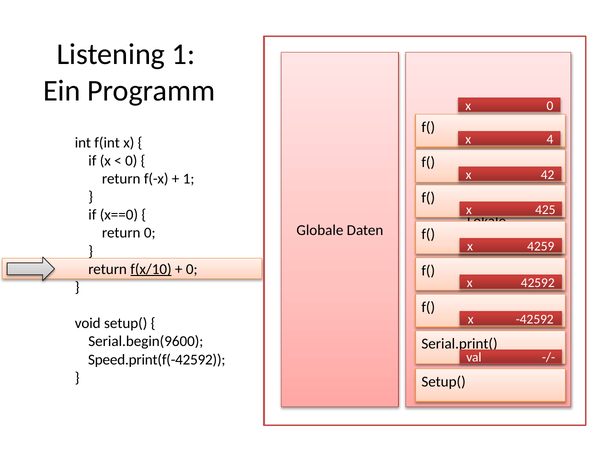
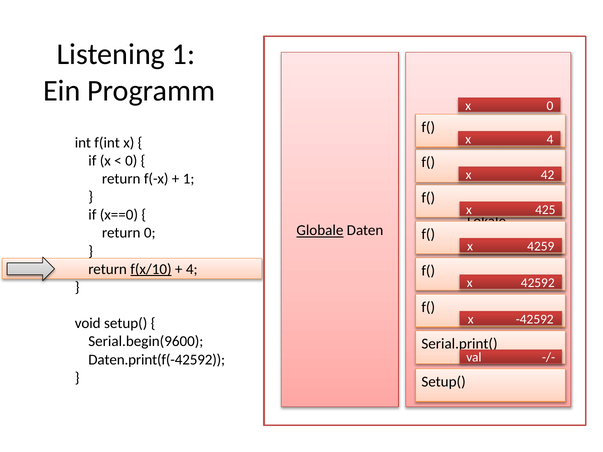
Globale at (320, 231) underline: none -> present
0 at (192, 269): 0 -> 4
Speed.print(f(-42592: Speed.print(f(-42592 -> Daten.print(f(-42592
